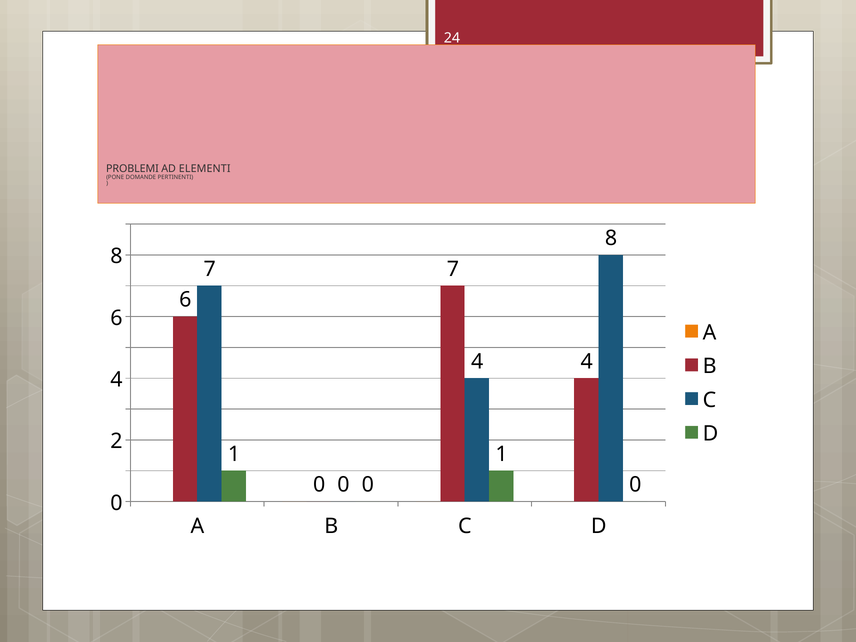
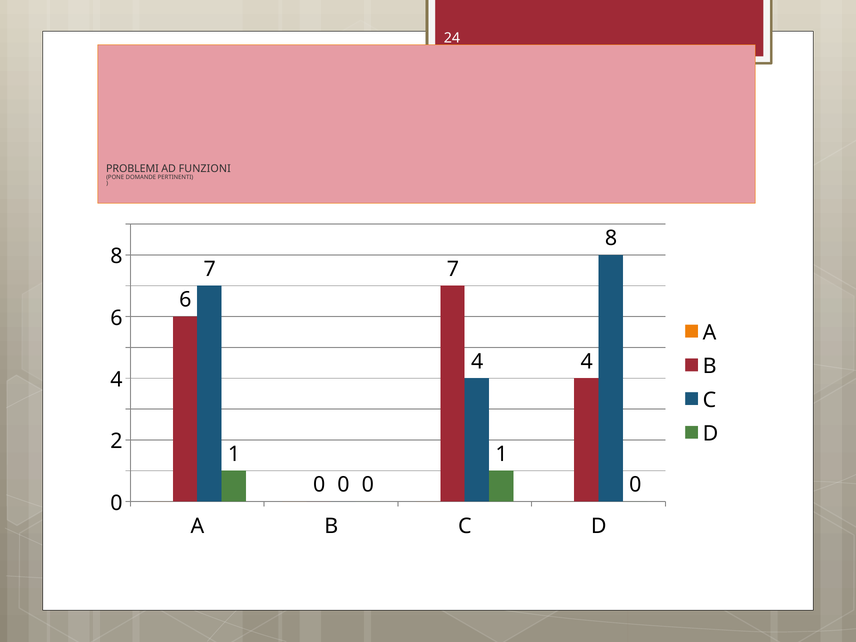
ELEMENTI: ELEMENTI -> FUNZIONI
